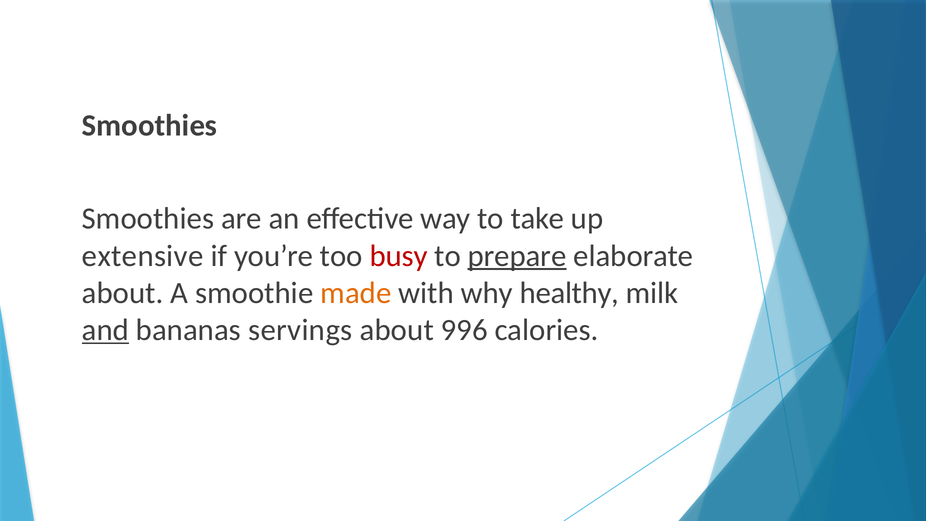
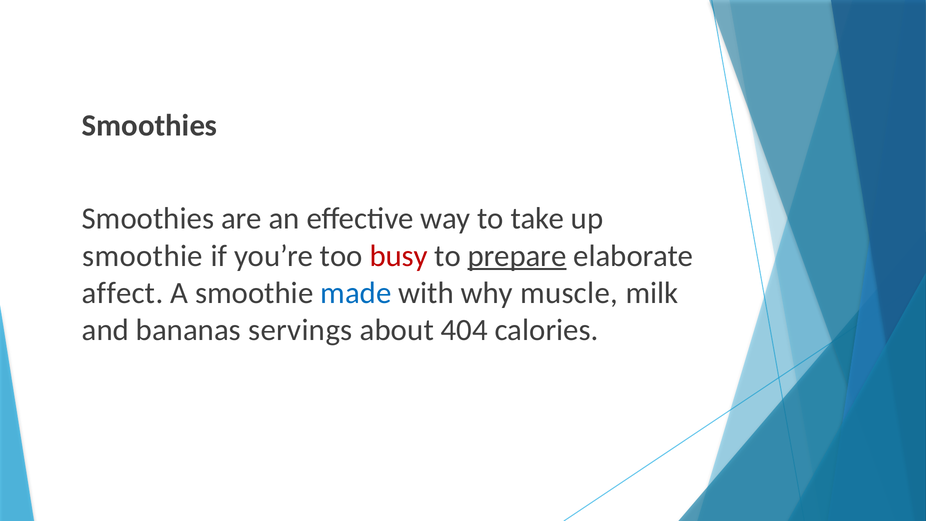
extensive at (143, 256): extensive -> smoothie
about at (123, 293): about -> affect
made colour: orange -> blue
healthy: healthy -> muscle
and underline: present -> none
996: 996 -> 404
